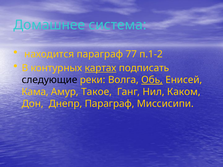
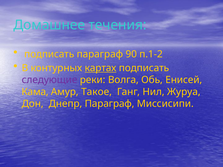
система: система -> течения
находится at (49, 54): находится -> подписать
77: 77 -> 90
следующие colour: black -> purple
Обь underline: present -> none
Каком: Каком -> Журуа
